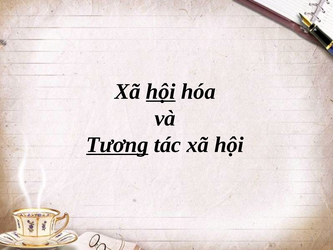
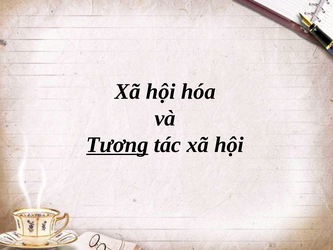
hội at (161, 91) underline: present -> none
